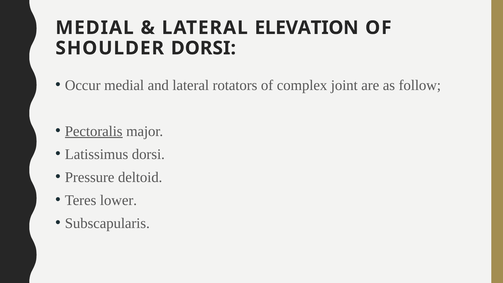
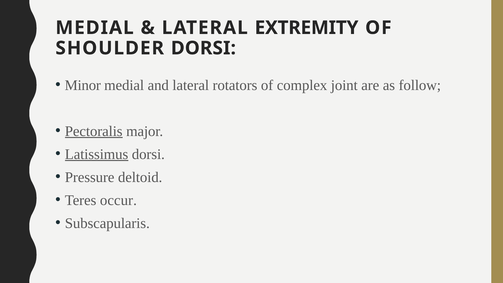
ELEVATION: ELEVATION -> EXTREMITY
Occur: Occur -> Minor
Latissimus underline: none -> present
lower: lower -> occur
